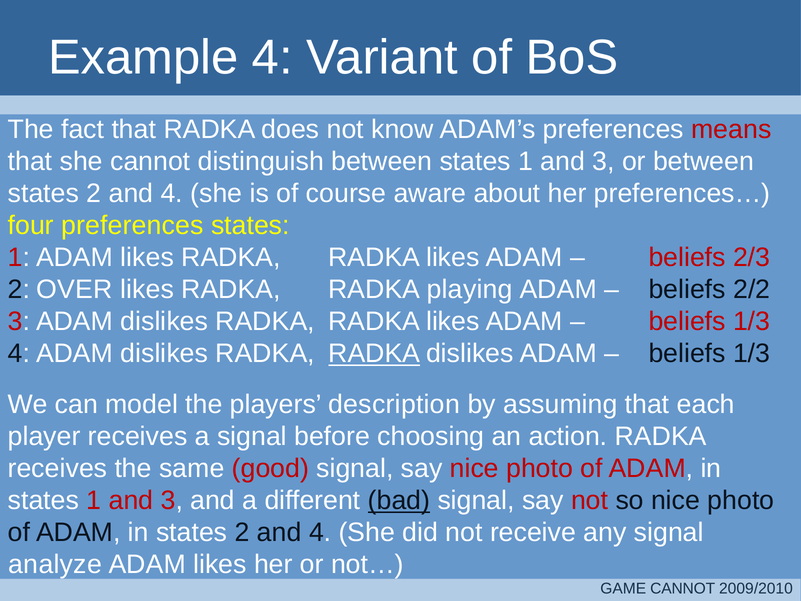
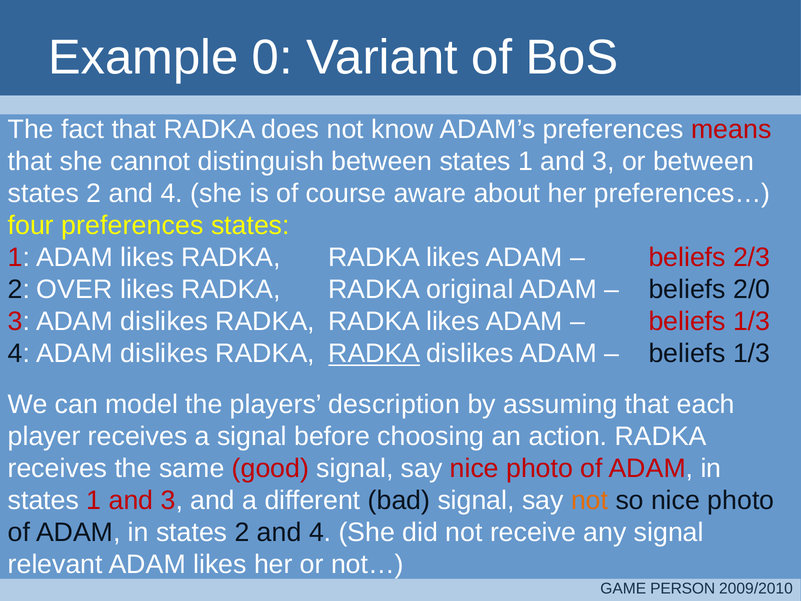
Example 4: 4 -> 0
playing: playing -> original
2/2: 2/2 -> 2/0
bad underline: present -> none
not at (590, 500) colour: red -> orange
analyze: analyze -> relevant
GAME CANNOT: CANNOT -> PERSON
